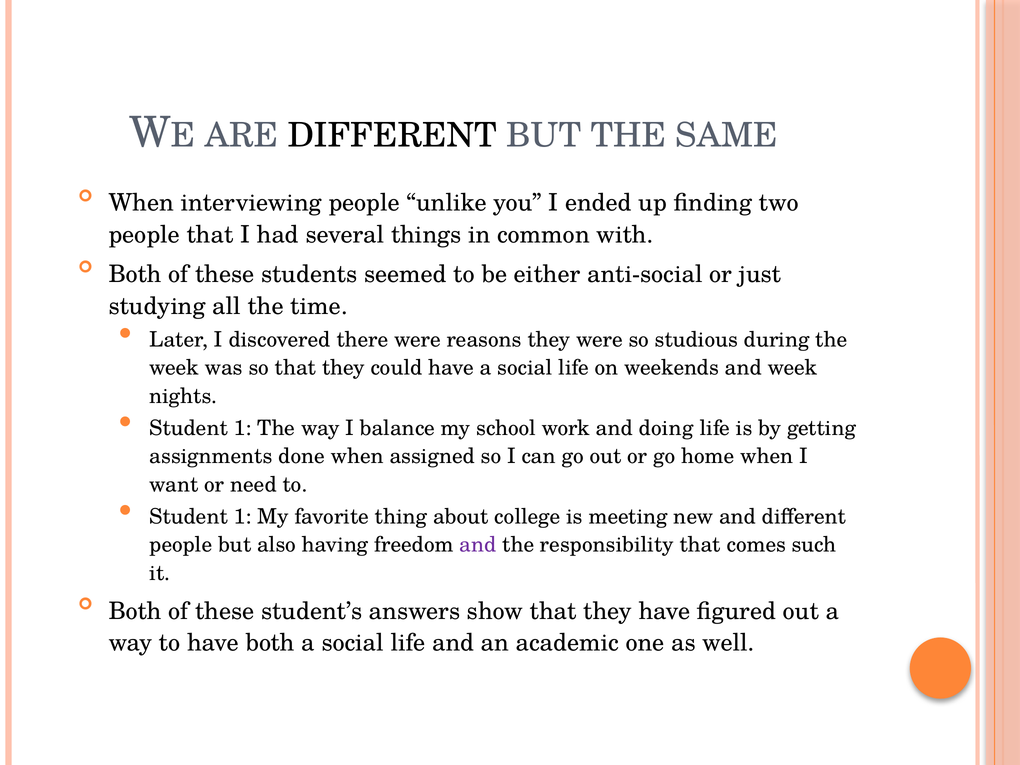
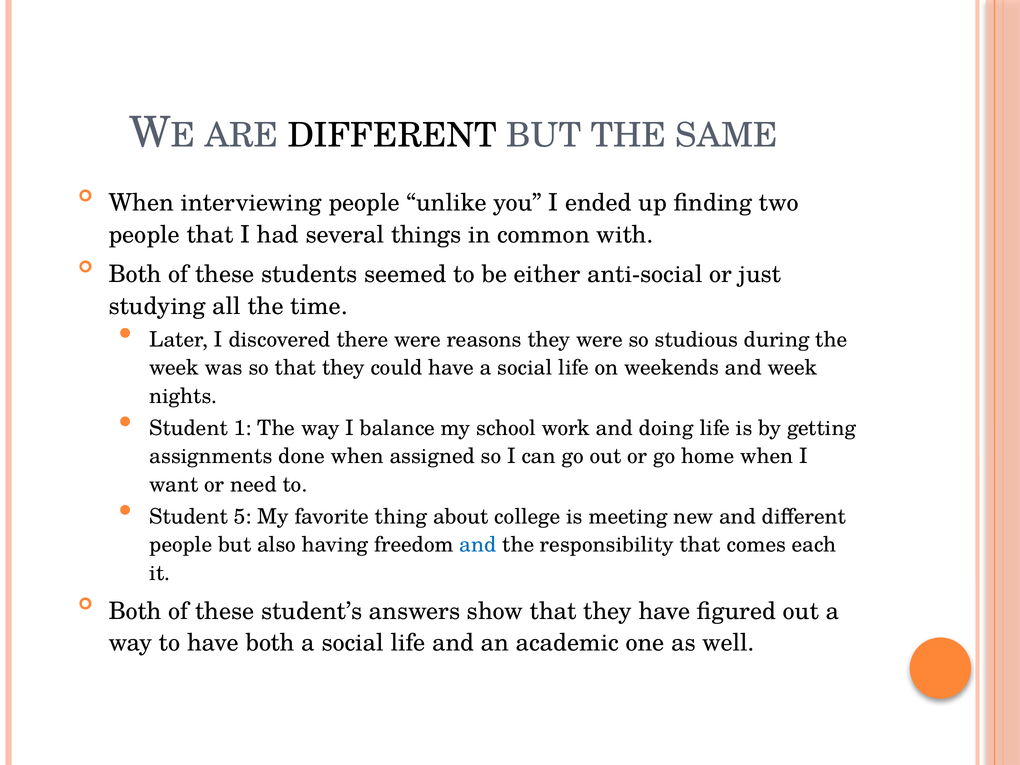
1 at (243, 517): 1 -> 5
and at (478, 545) colour: purple -> blue
such: such -> each
